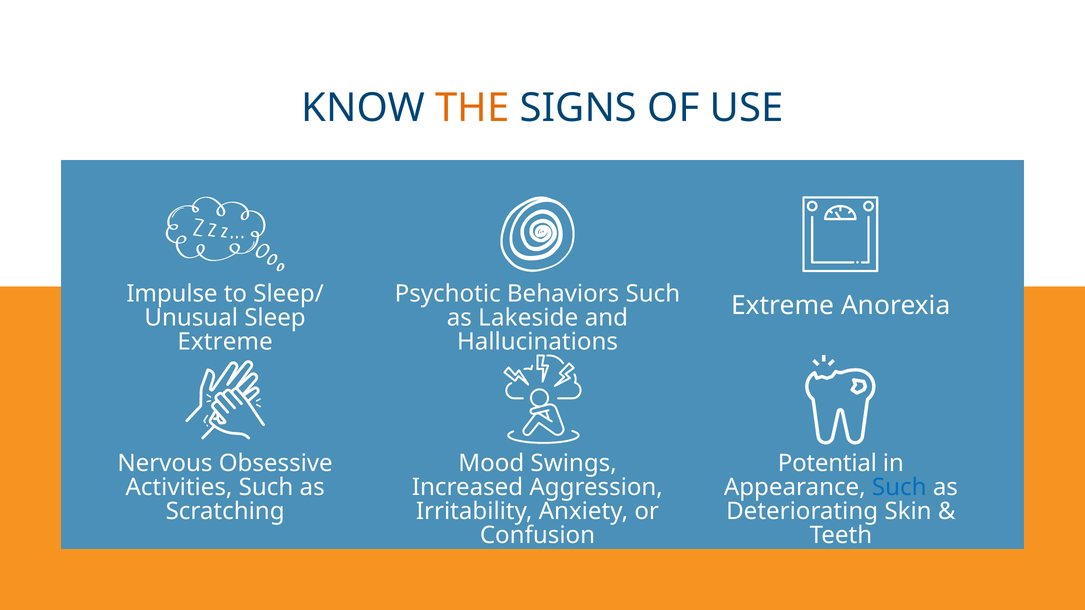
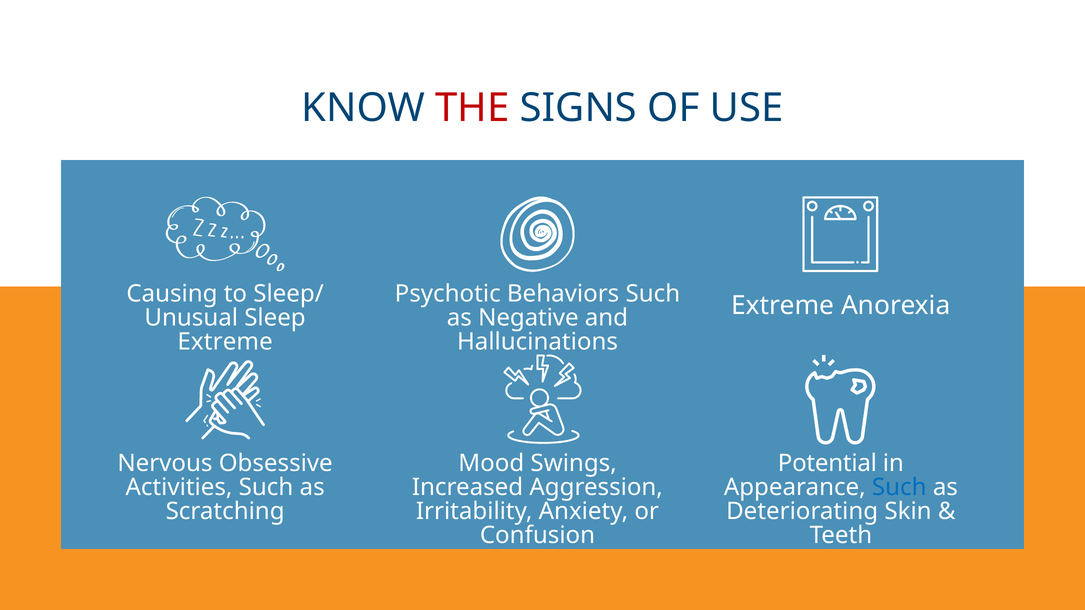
THE colour: orange -> red
Impulse: Impulse -> Causing
Lakeside: Lakeside -> Negative
